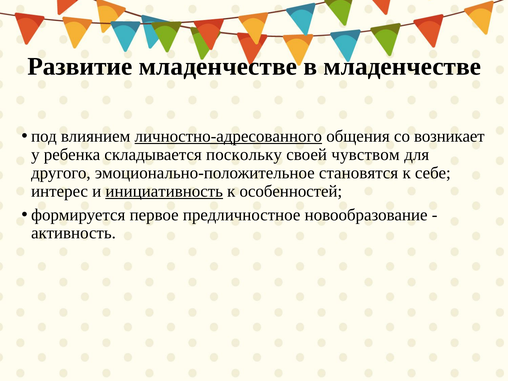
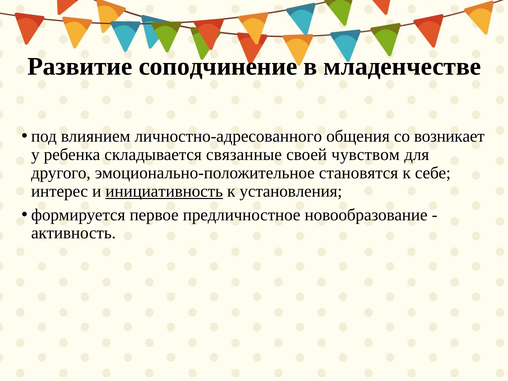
Развитие младенчестве: младенчестве -> соподчинение
личностно-адресованного underline: present -> none
поскольку: поскольку -> связанные
особенностей: особенностей -> установления
